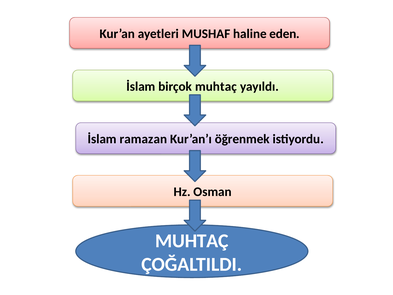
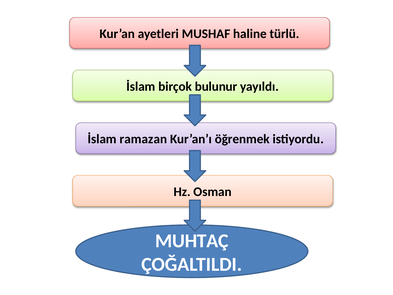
eden: eden -> türlü
birçok muhtaç: muhtaç -> bulunur
